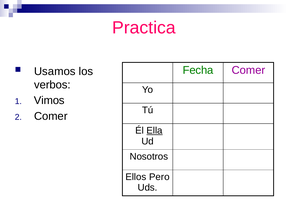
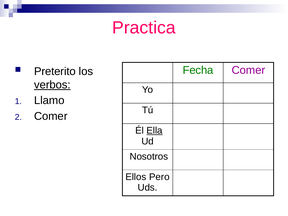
Usamos: Usamos -> Preterito
verbos underline: none -> present
Vimos: Vimos -> Llamo
